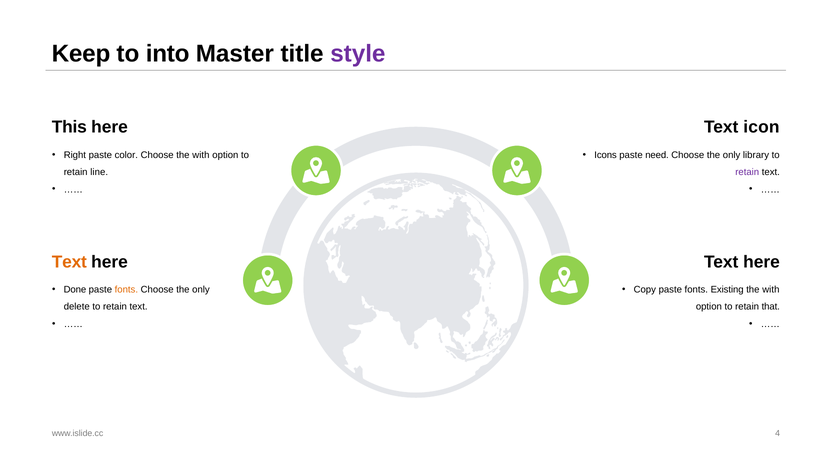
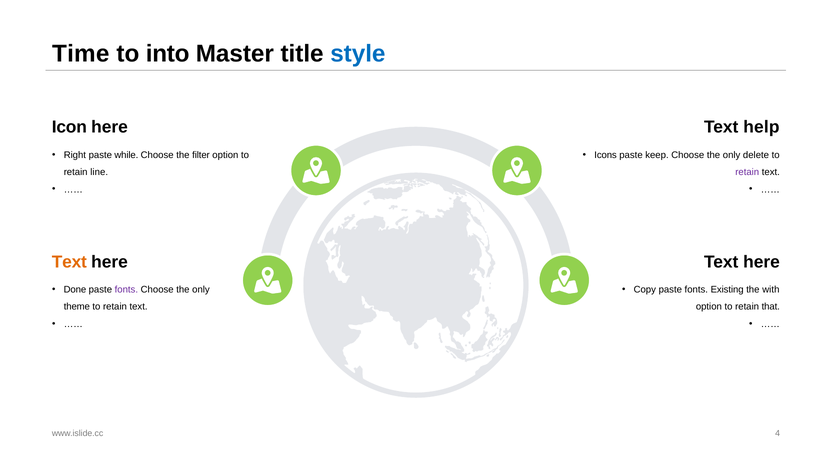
Keep: Keep -> Time
style colour: purple -> blue
This: This -> Icon
icon: icon -> help
color: color -> while
Choose the with: with -> filter
need: need -> keep
library: library -> delete
fonts at (126, 290) colour: orange -> purple
delete: delete -> theme
